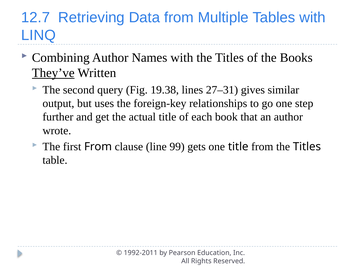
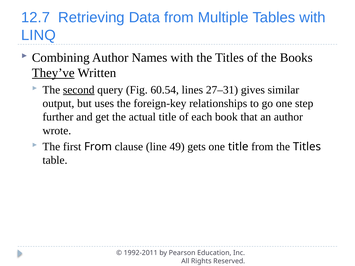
second underline: none -> present
19.38: 19.38 -> 60.54
99: 99 -> 49
